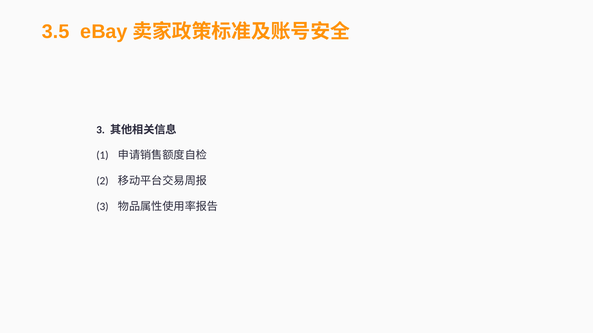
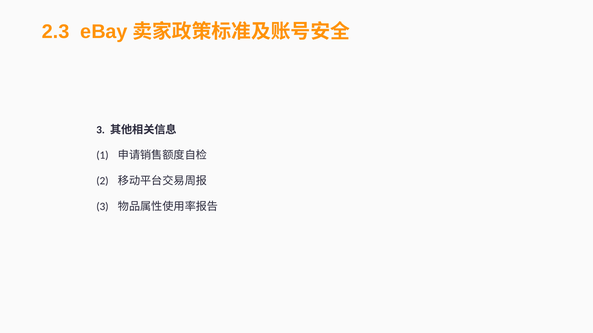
3.5: 3.5 -> 2.3
